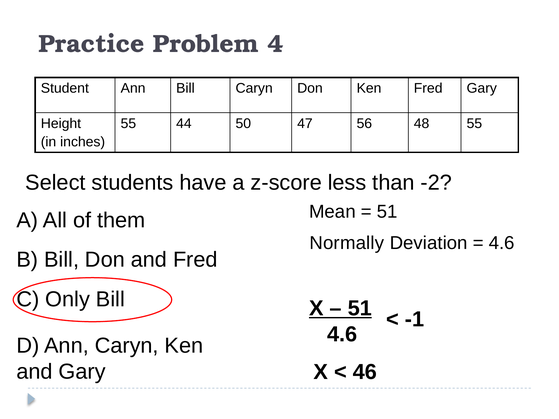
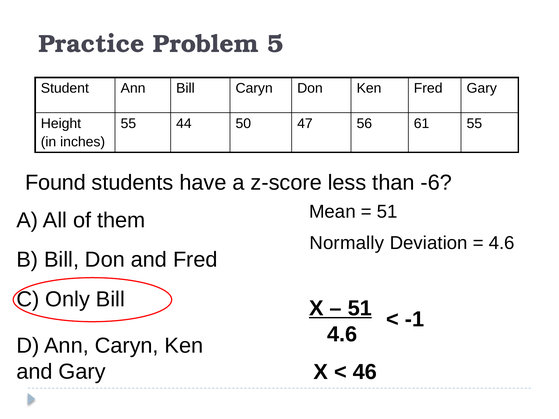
4: 4 -> 5
48: 48 -> 61
Select: Select -> Found
-2: -2 -> -6
